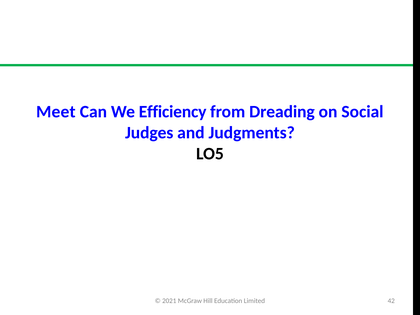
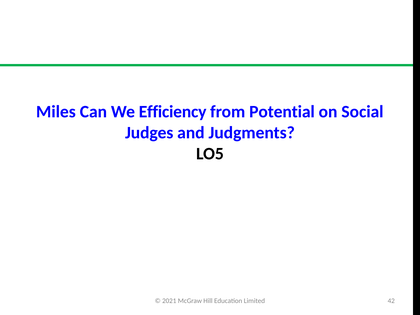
Meet: Meet -> Miles
Dreading: Dreading -> Potential
